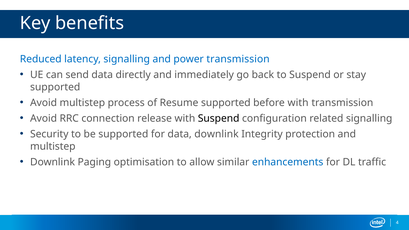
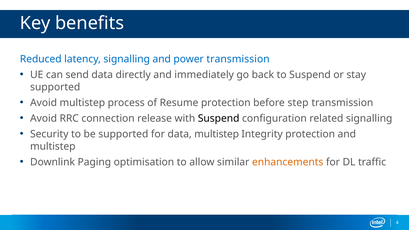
Resume supported: supported -> protection
before with: with -> step
data downlink: downlink -> multistep
enhancements colour: blue -> orange
